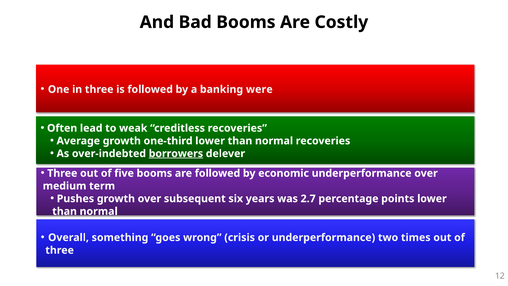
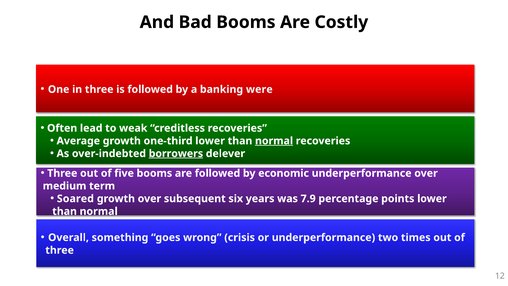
normal at (274, 141) underline: none -> present
Pushes: Pushes -> Soared
2.7: 2.7 -> 7.9
